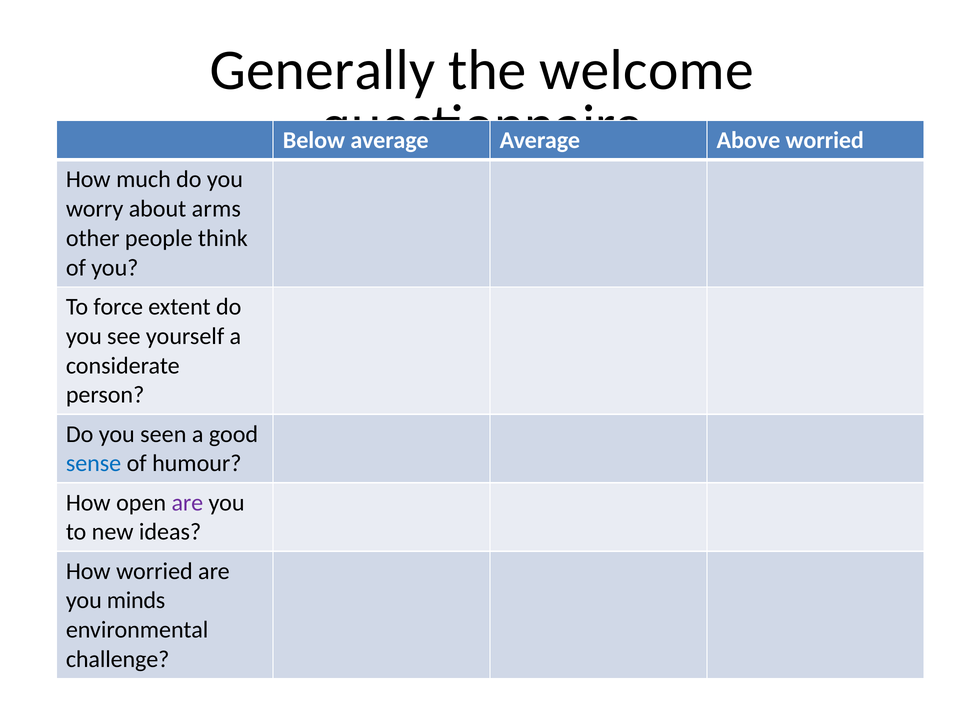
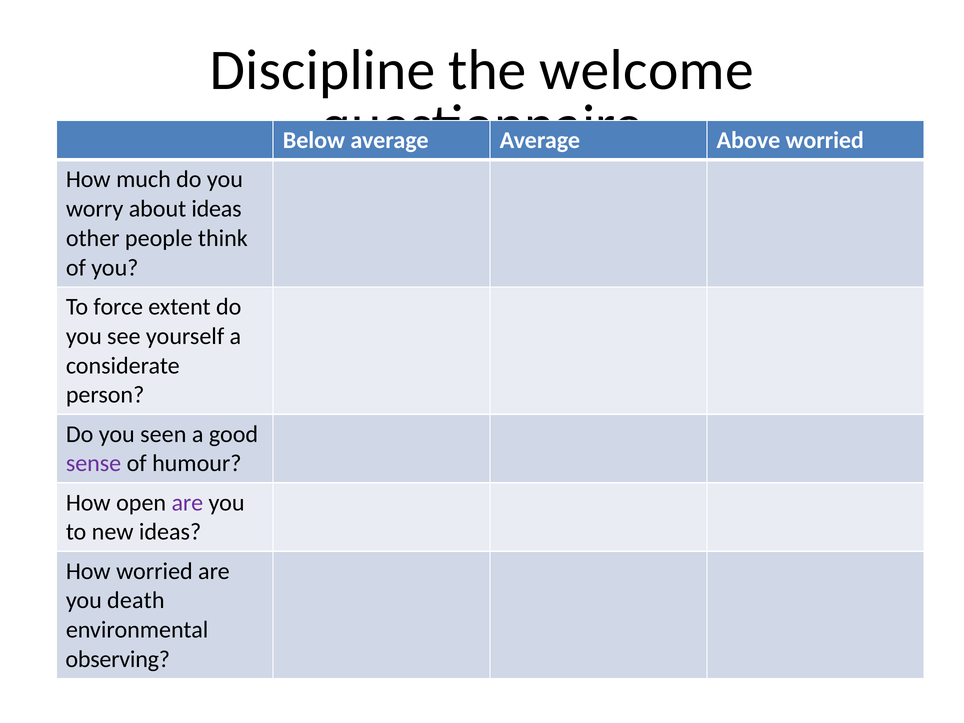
Generally: Generally -> Discipline
about arms: arms -> ideas
sense colour: blue -> purple
minds: minds -> death
challenge: challenge -> observing
